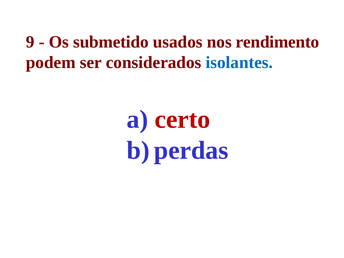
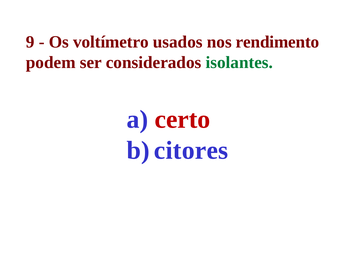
submetido: submetido -> voltímetro
isolantes colour: blue -> green
perdas: perdas -> citores
